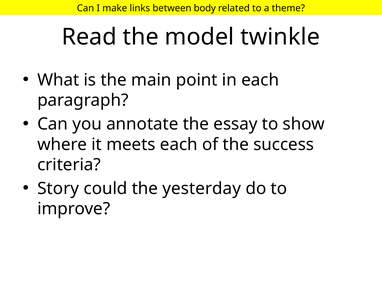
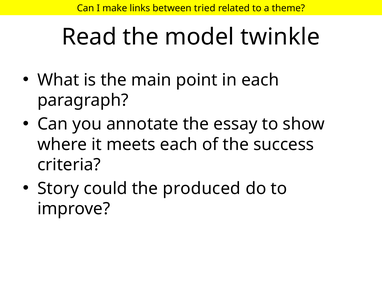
body: body -> tried
yesterday: yesterday -> produced
